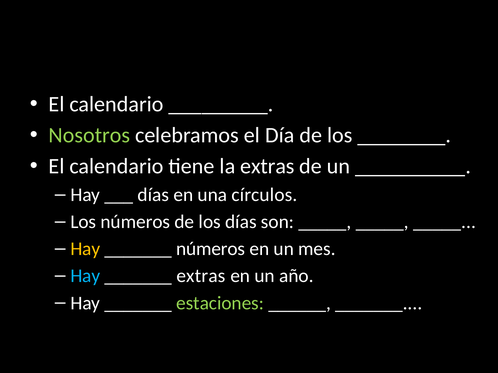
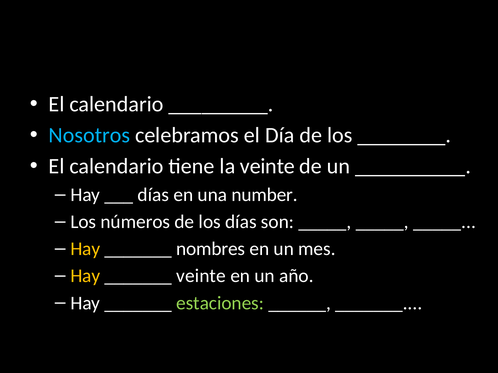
Nosotros colour: light green -> light blue
la extras: extras -> veinte
círculos: círculos -> number
números at (211, 249): números -> nombres
Hay at (85, 276) colour: light blue -> yellow
extras at (201, 276): extras -> veinte
